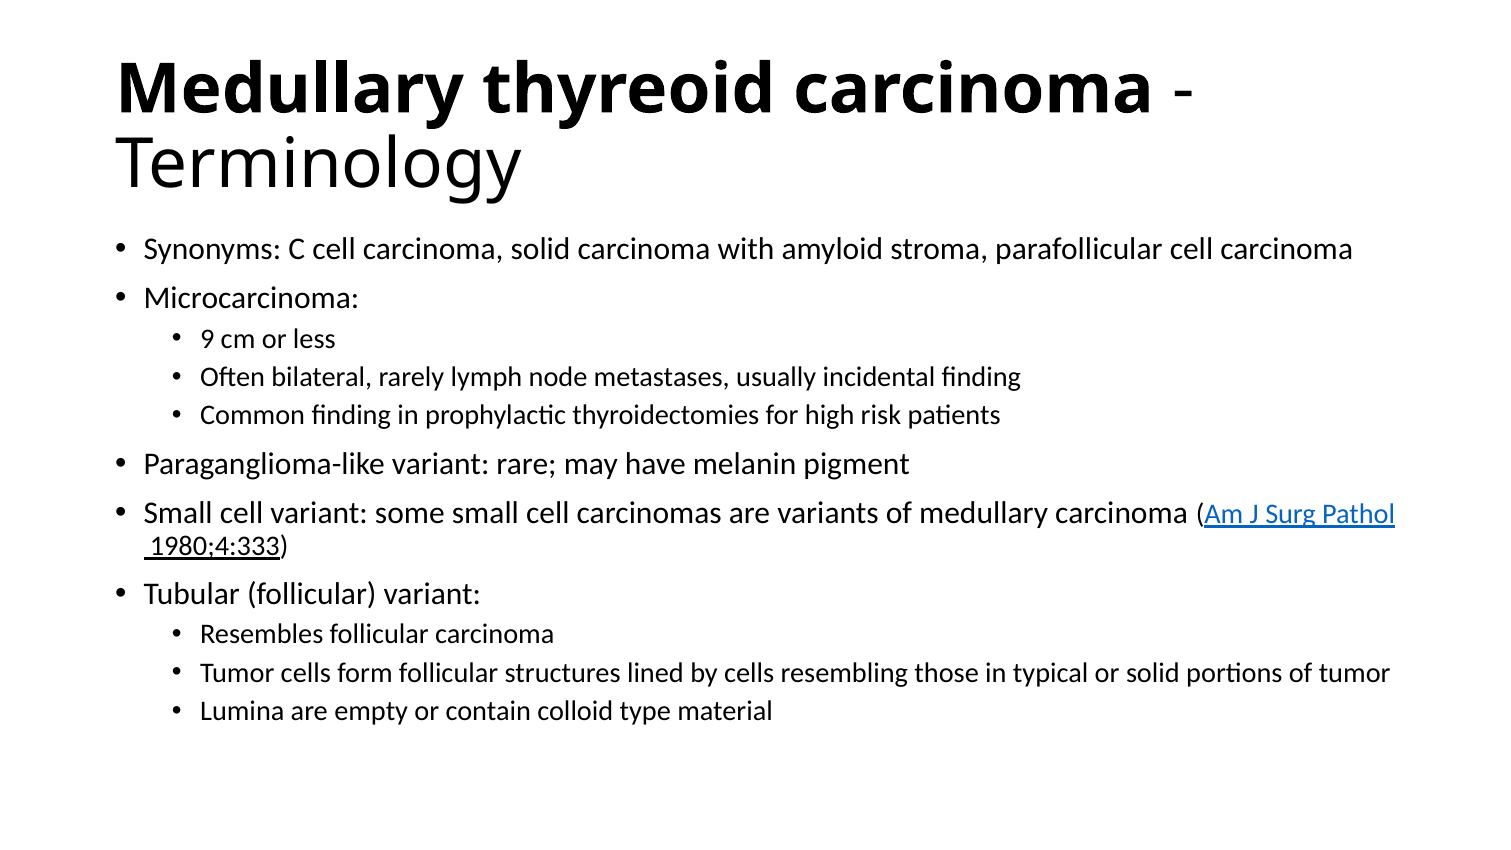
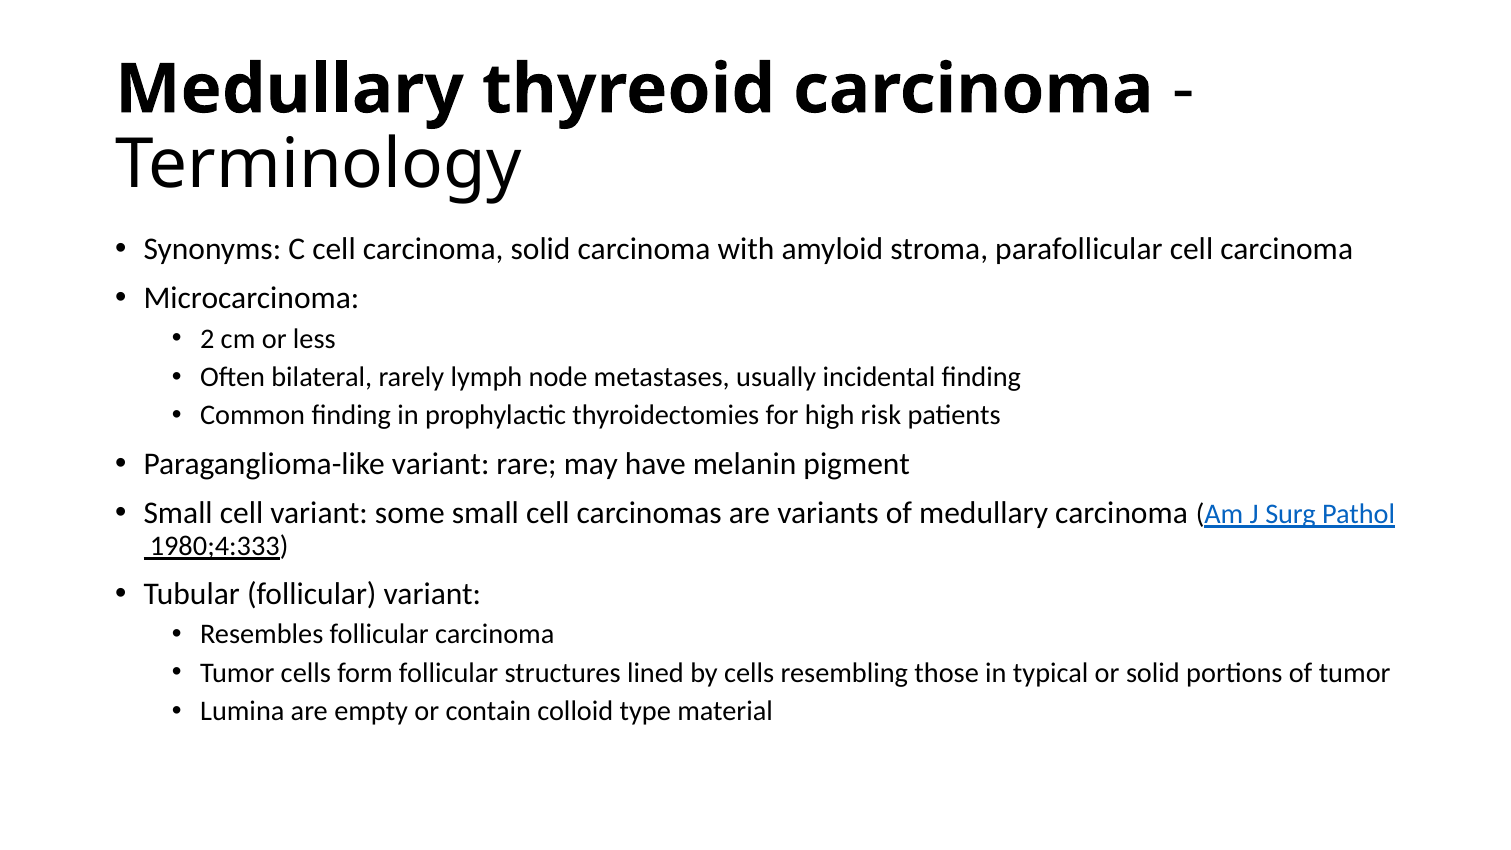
9: 9 -> 2
